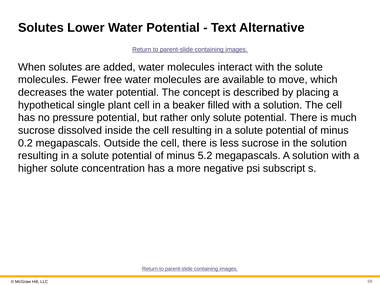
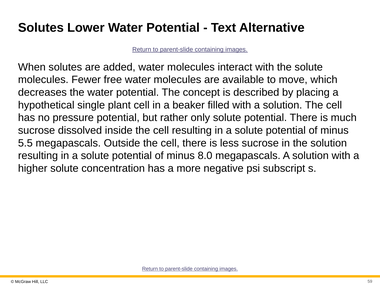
0.2: 0.2 -> 5.5
5.2: 5.2 -> 8.0
